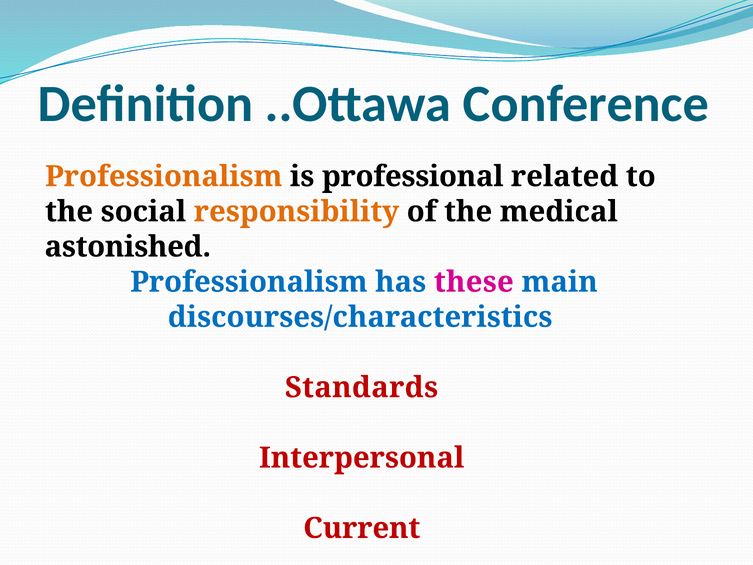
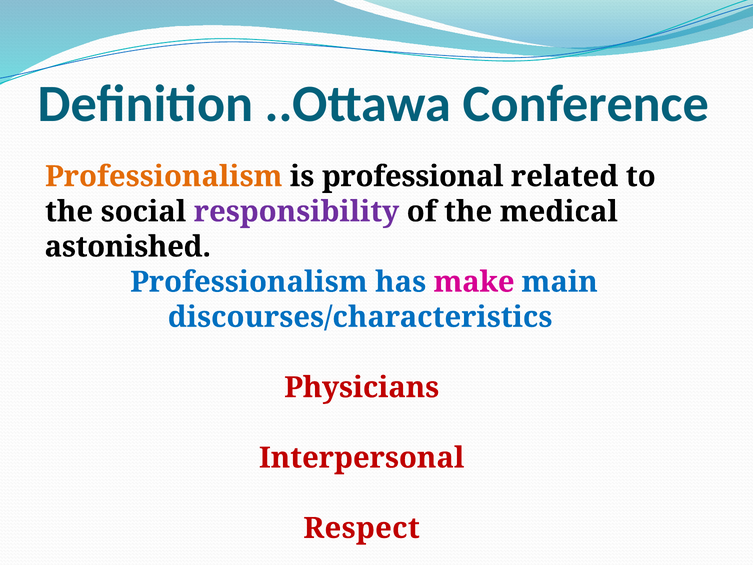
responsibility colour: orange -> purple
these: these -> make
Standards: Standards -> Physicians
Current: Current -> Respect
